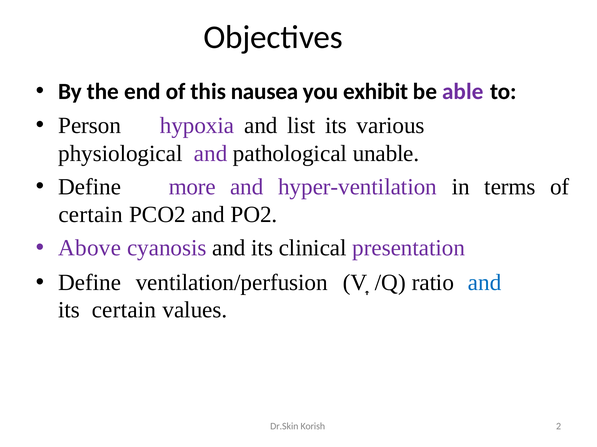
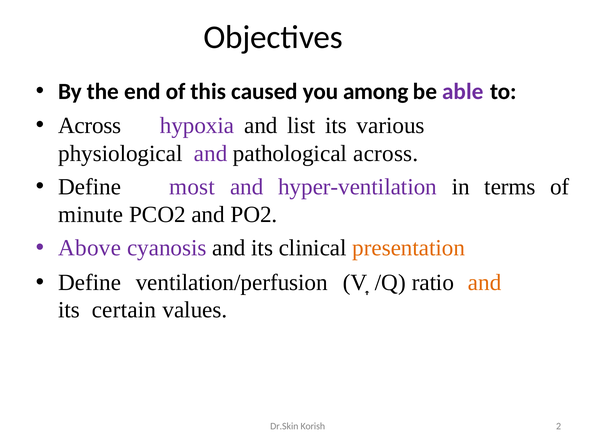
nausea: nausea -> caused
exhibit: exhibit -> among
Person at (90, 126): Person -> Across
pathological unable: unable -> across
more: more -> most
certain at (91, 215): certain -> minute
presentation colour: purple -> orange
and at (485, 283) colour: blue -> orange
